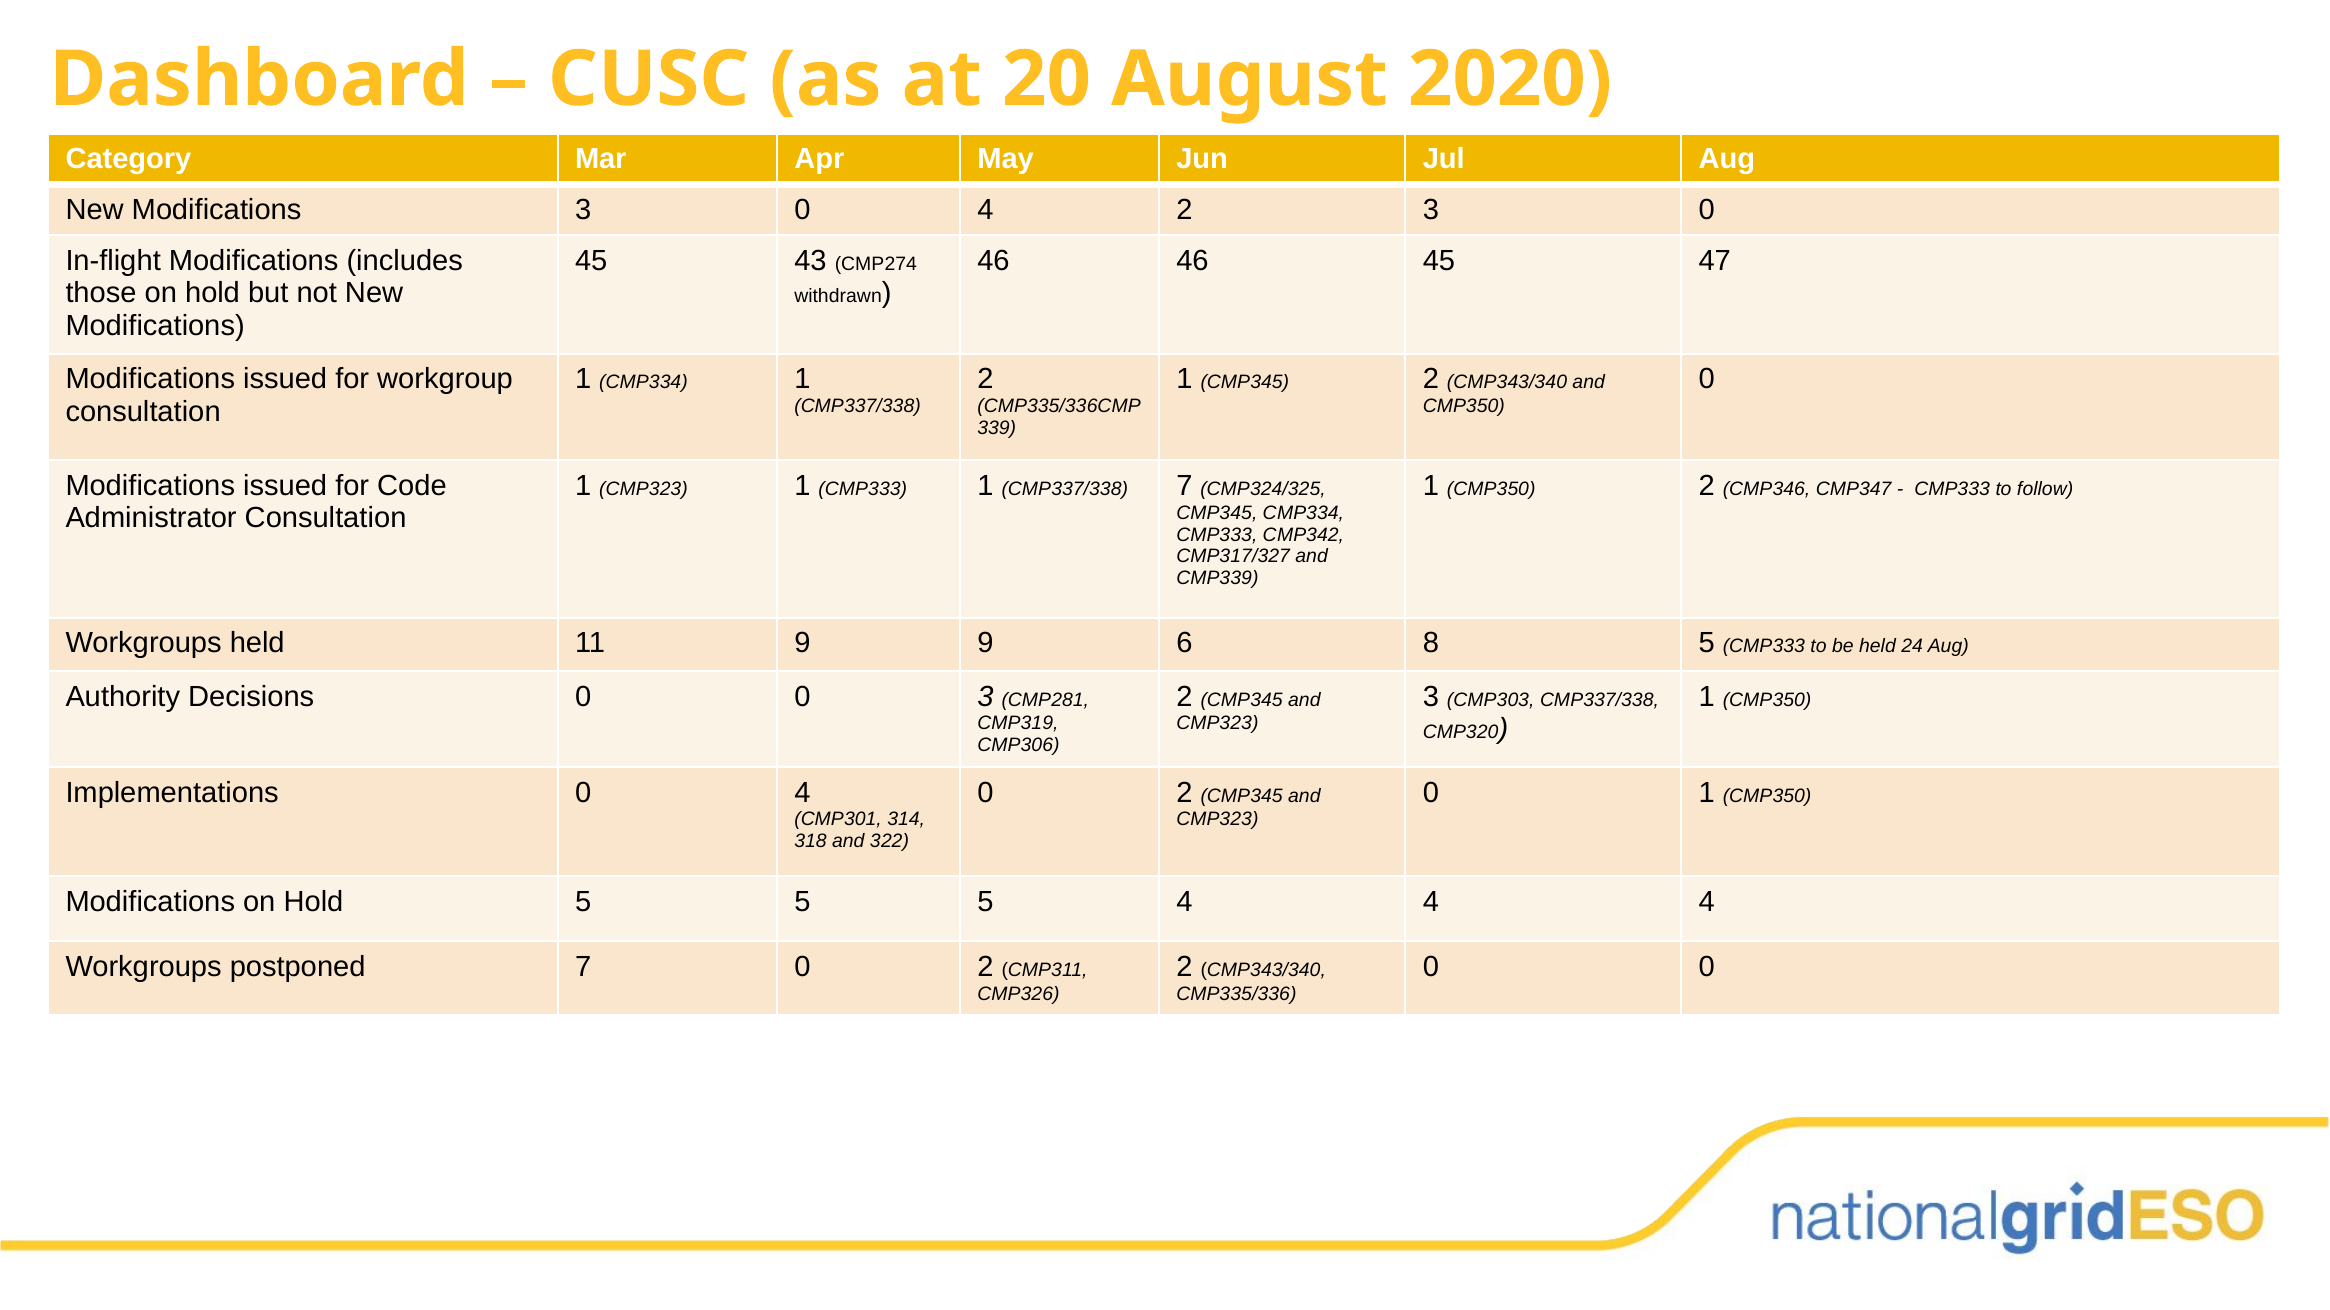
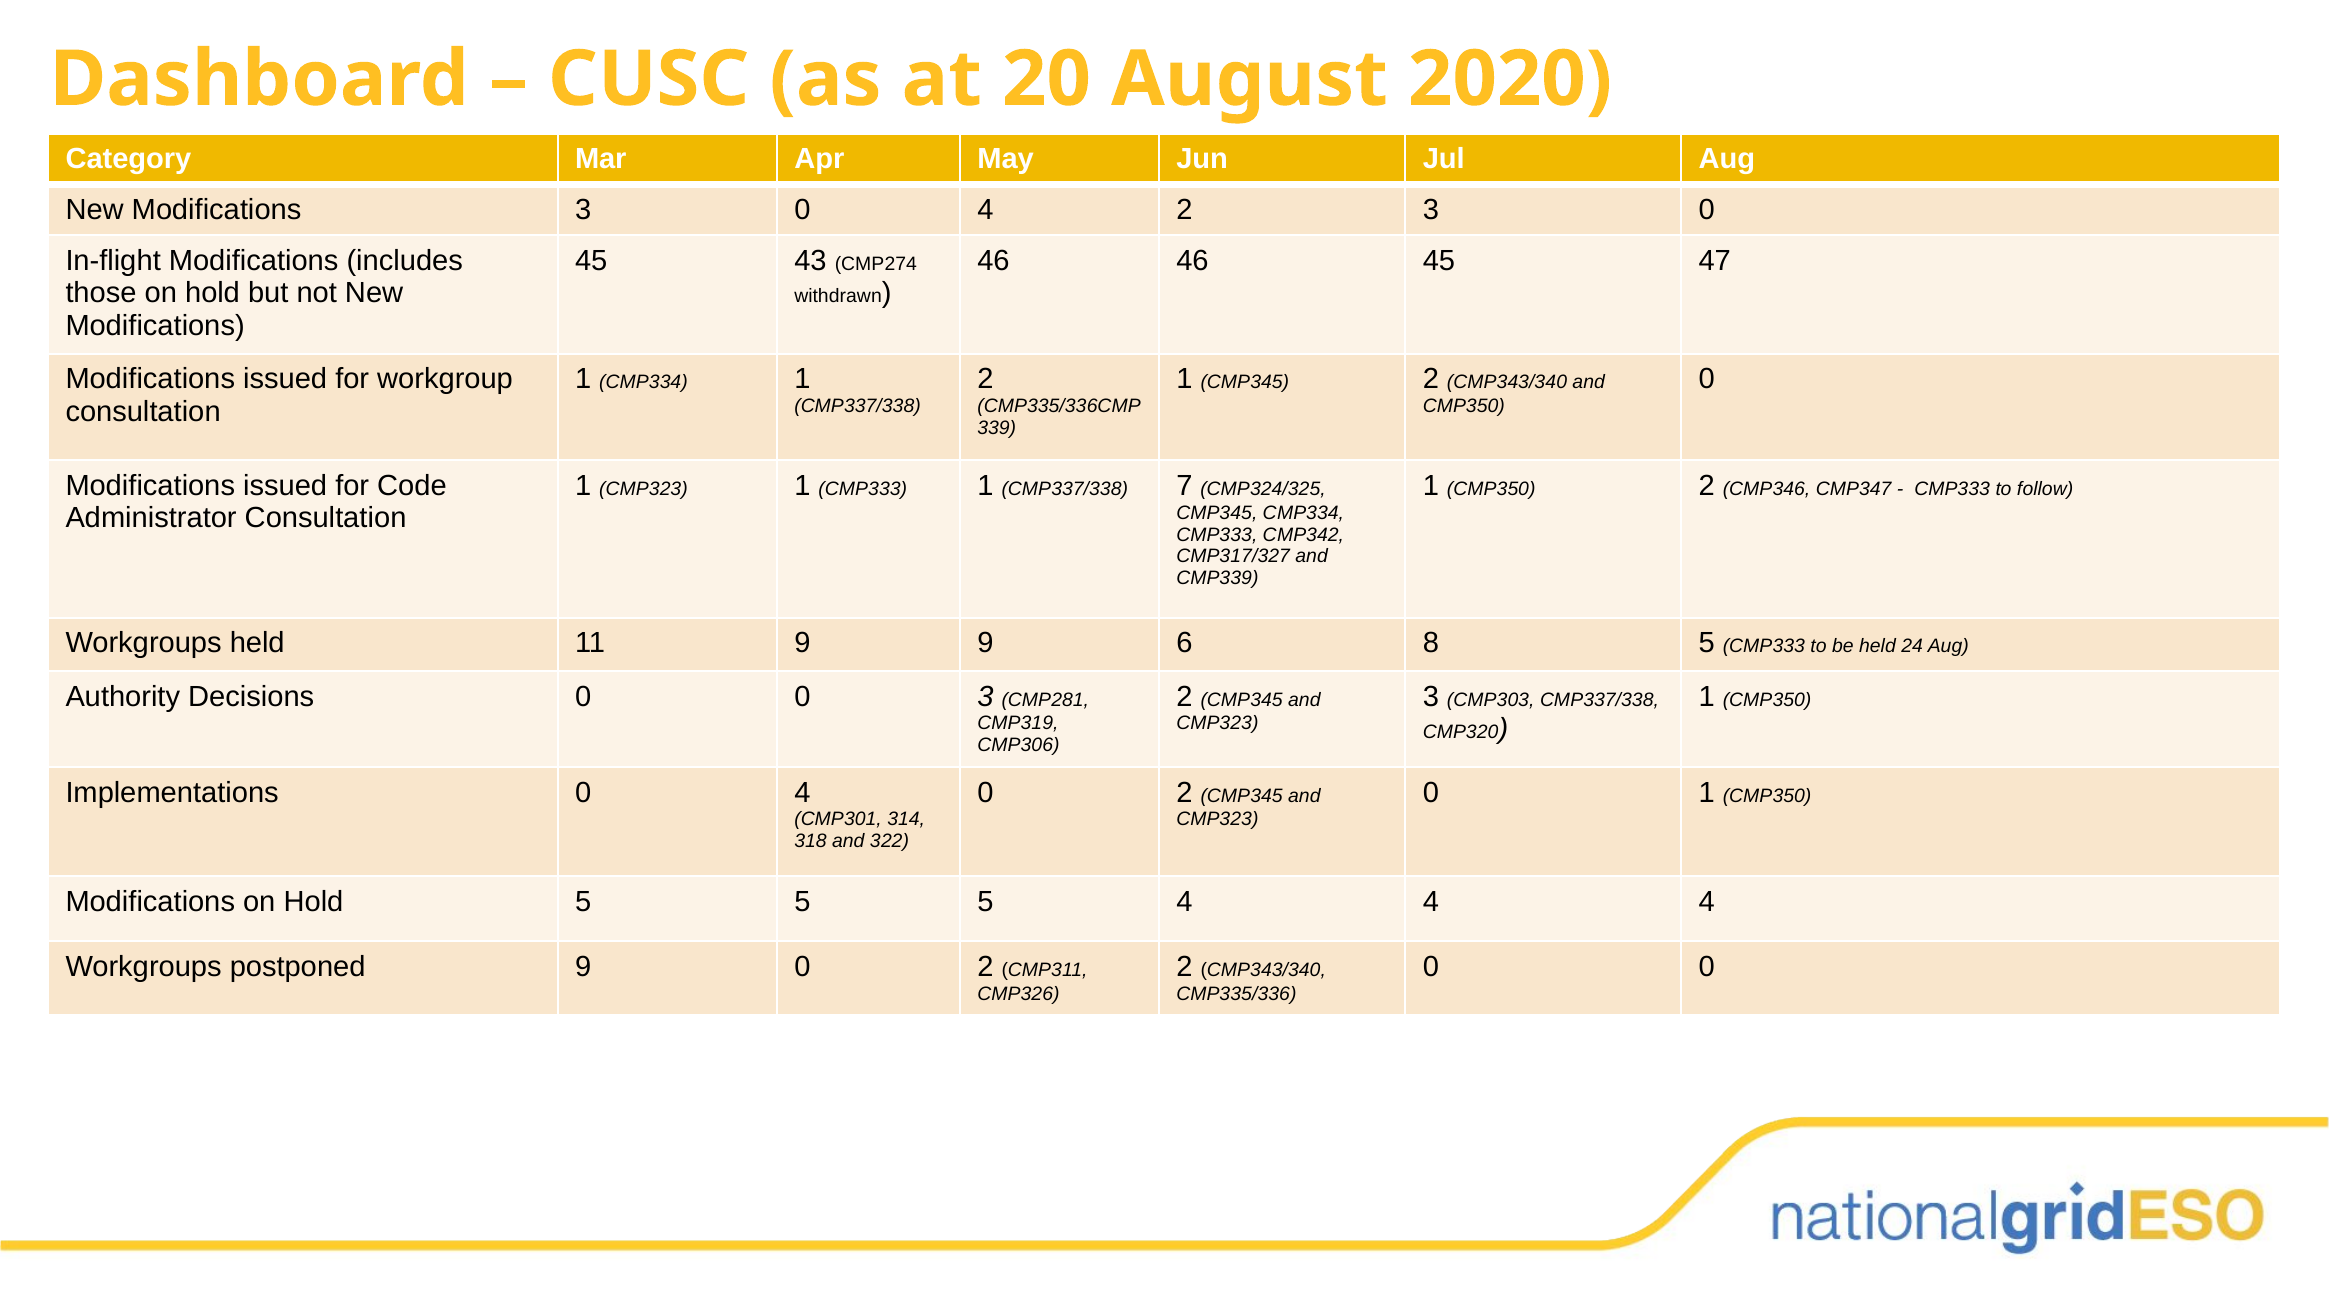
postponed 7: 7 -> 9
